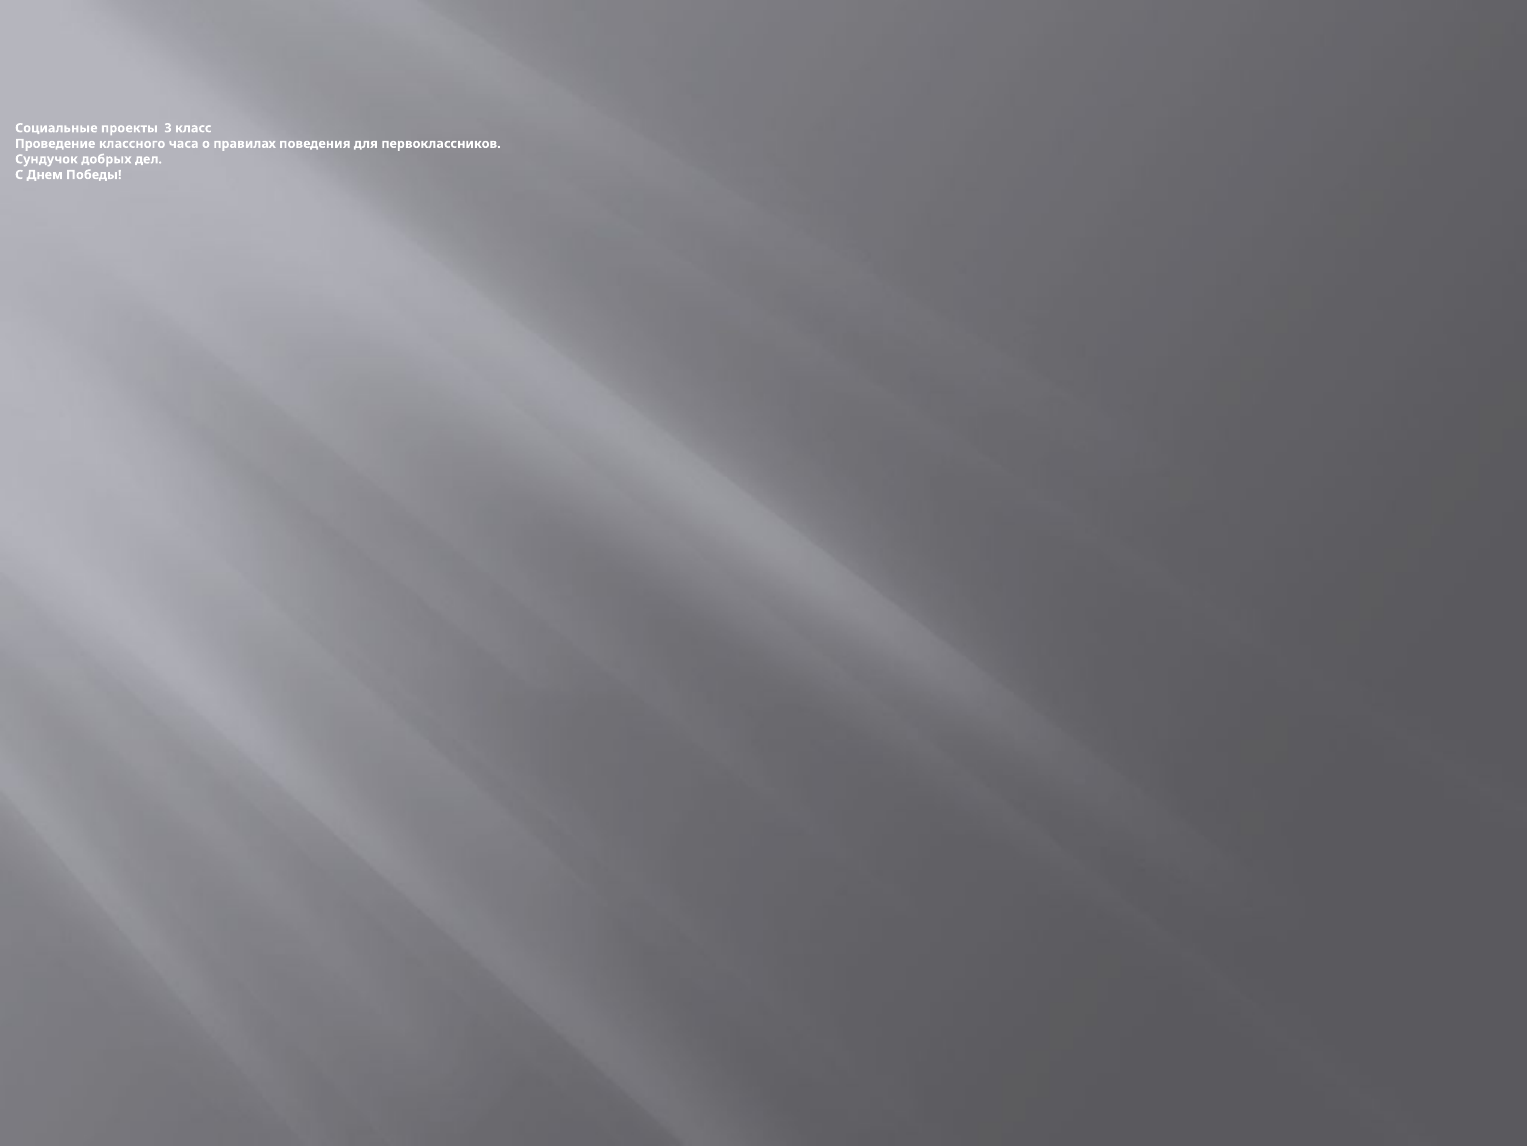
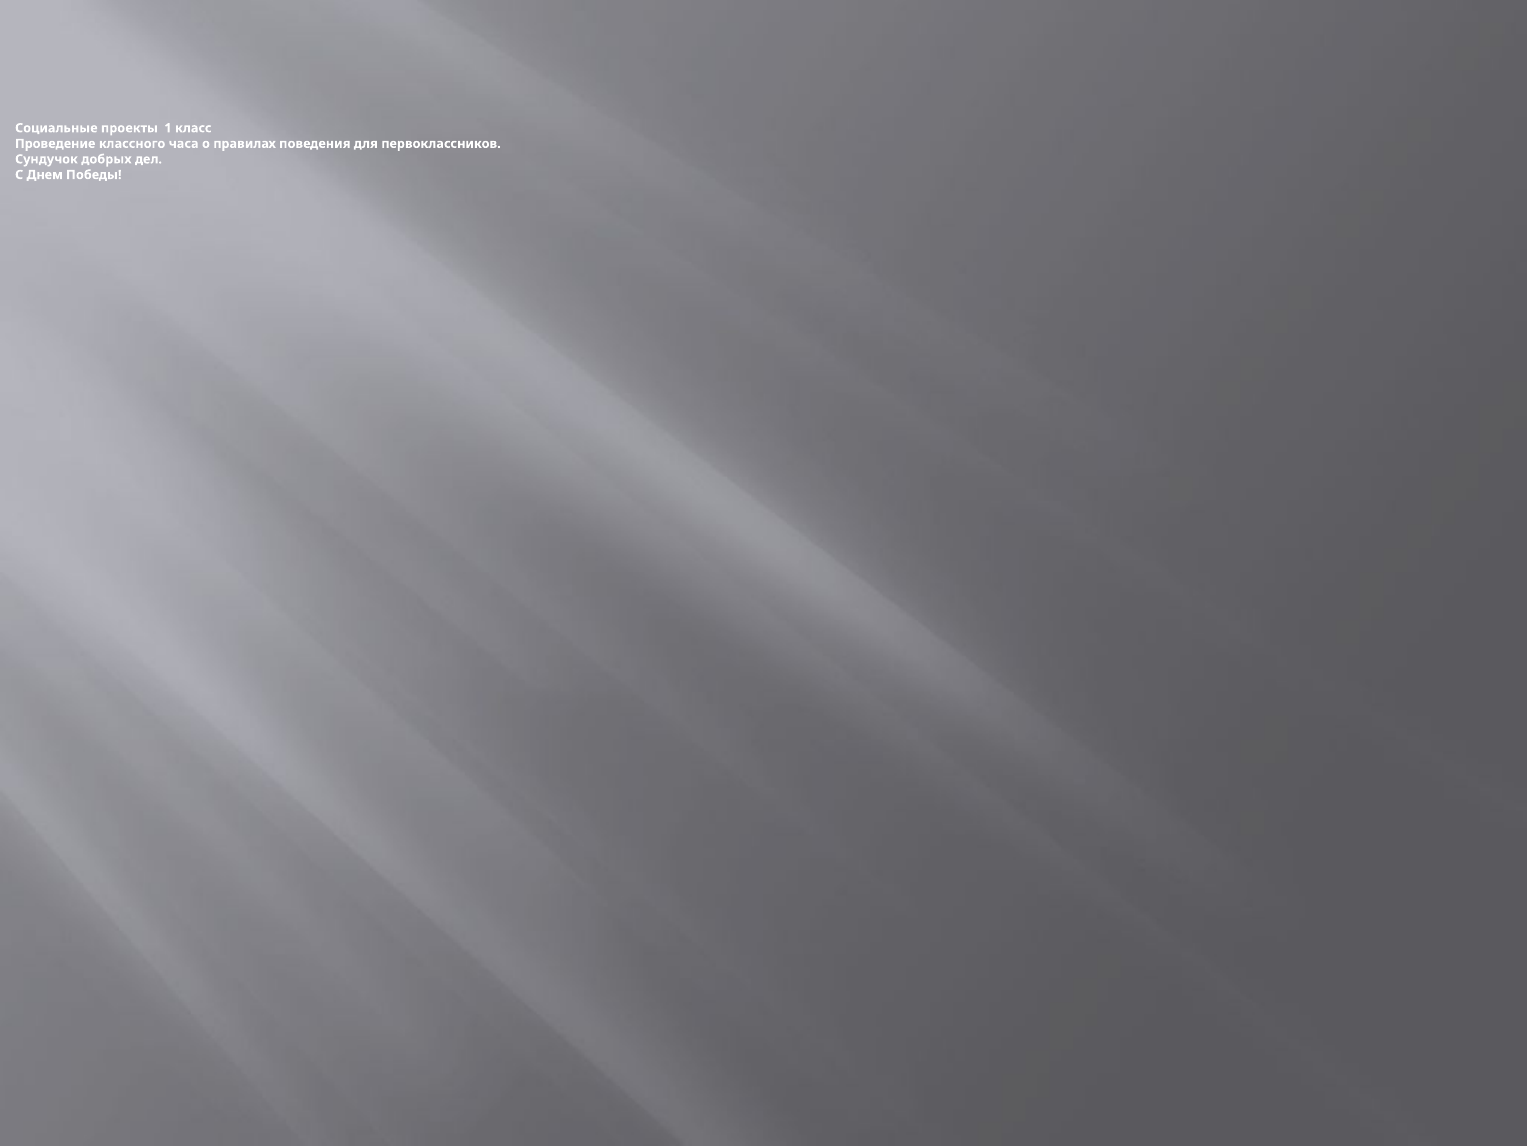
3: 3 -> 1
